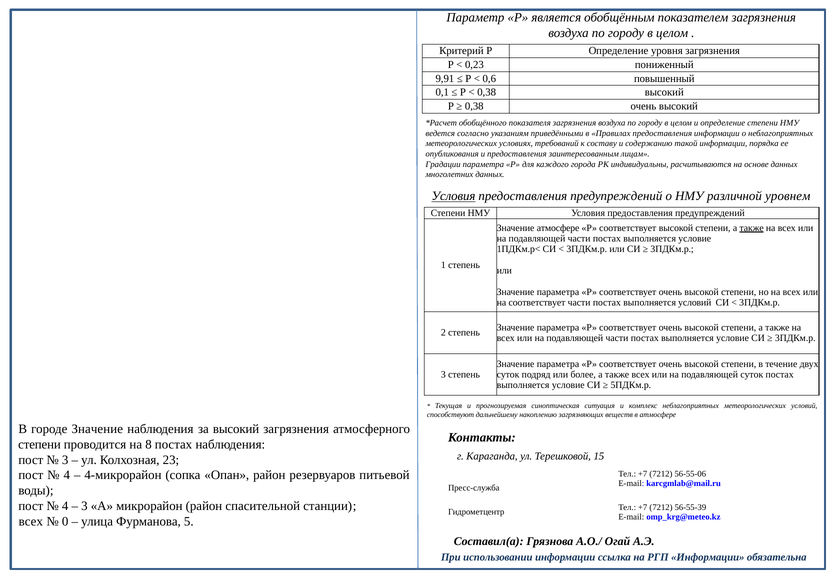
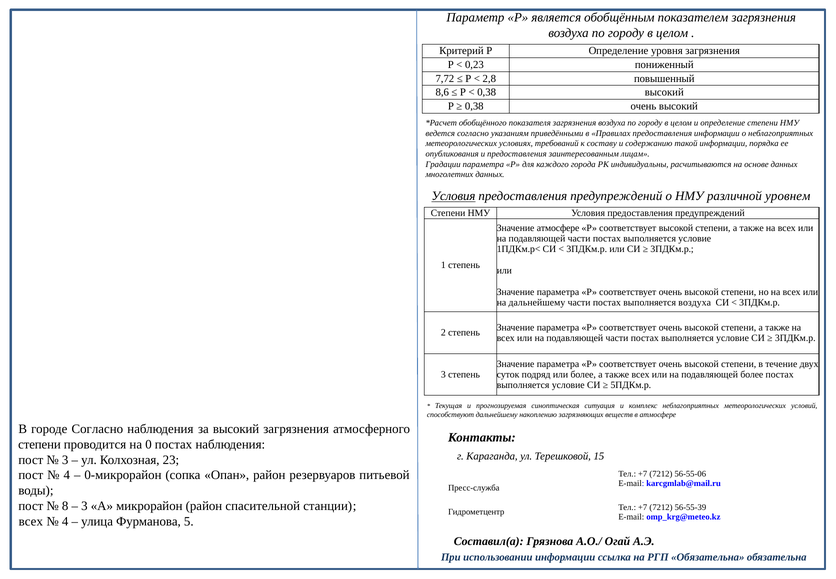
9,91: 9,91 -> 7,72
0,6: 0,6 -> 2,8
0,1: 0,1 -> 8,6
также at (752, 228) underline: present -> none
на соответствует: соответствует -> дальнейшему
выполняется условий: условий -> воздуха
подавляющей суток: суток -> более
городе Значение: Значение -> Согласно
8: 8 -> 0
4-микрорайон: 4-микрорайон -> 0-микрорайон
4 at (65, 506): 4 -> 8
0 at (65, 521): 0 -> 4
РГП Информации: Информации -> Обязательна
